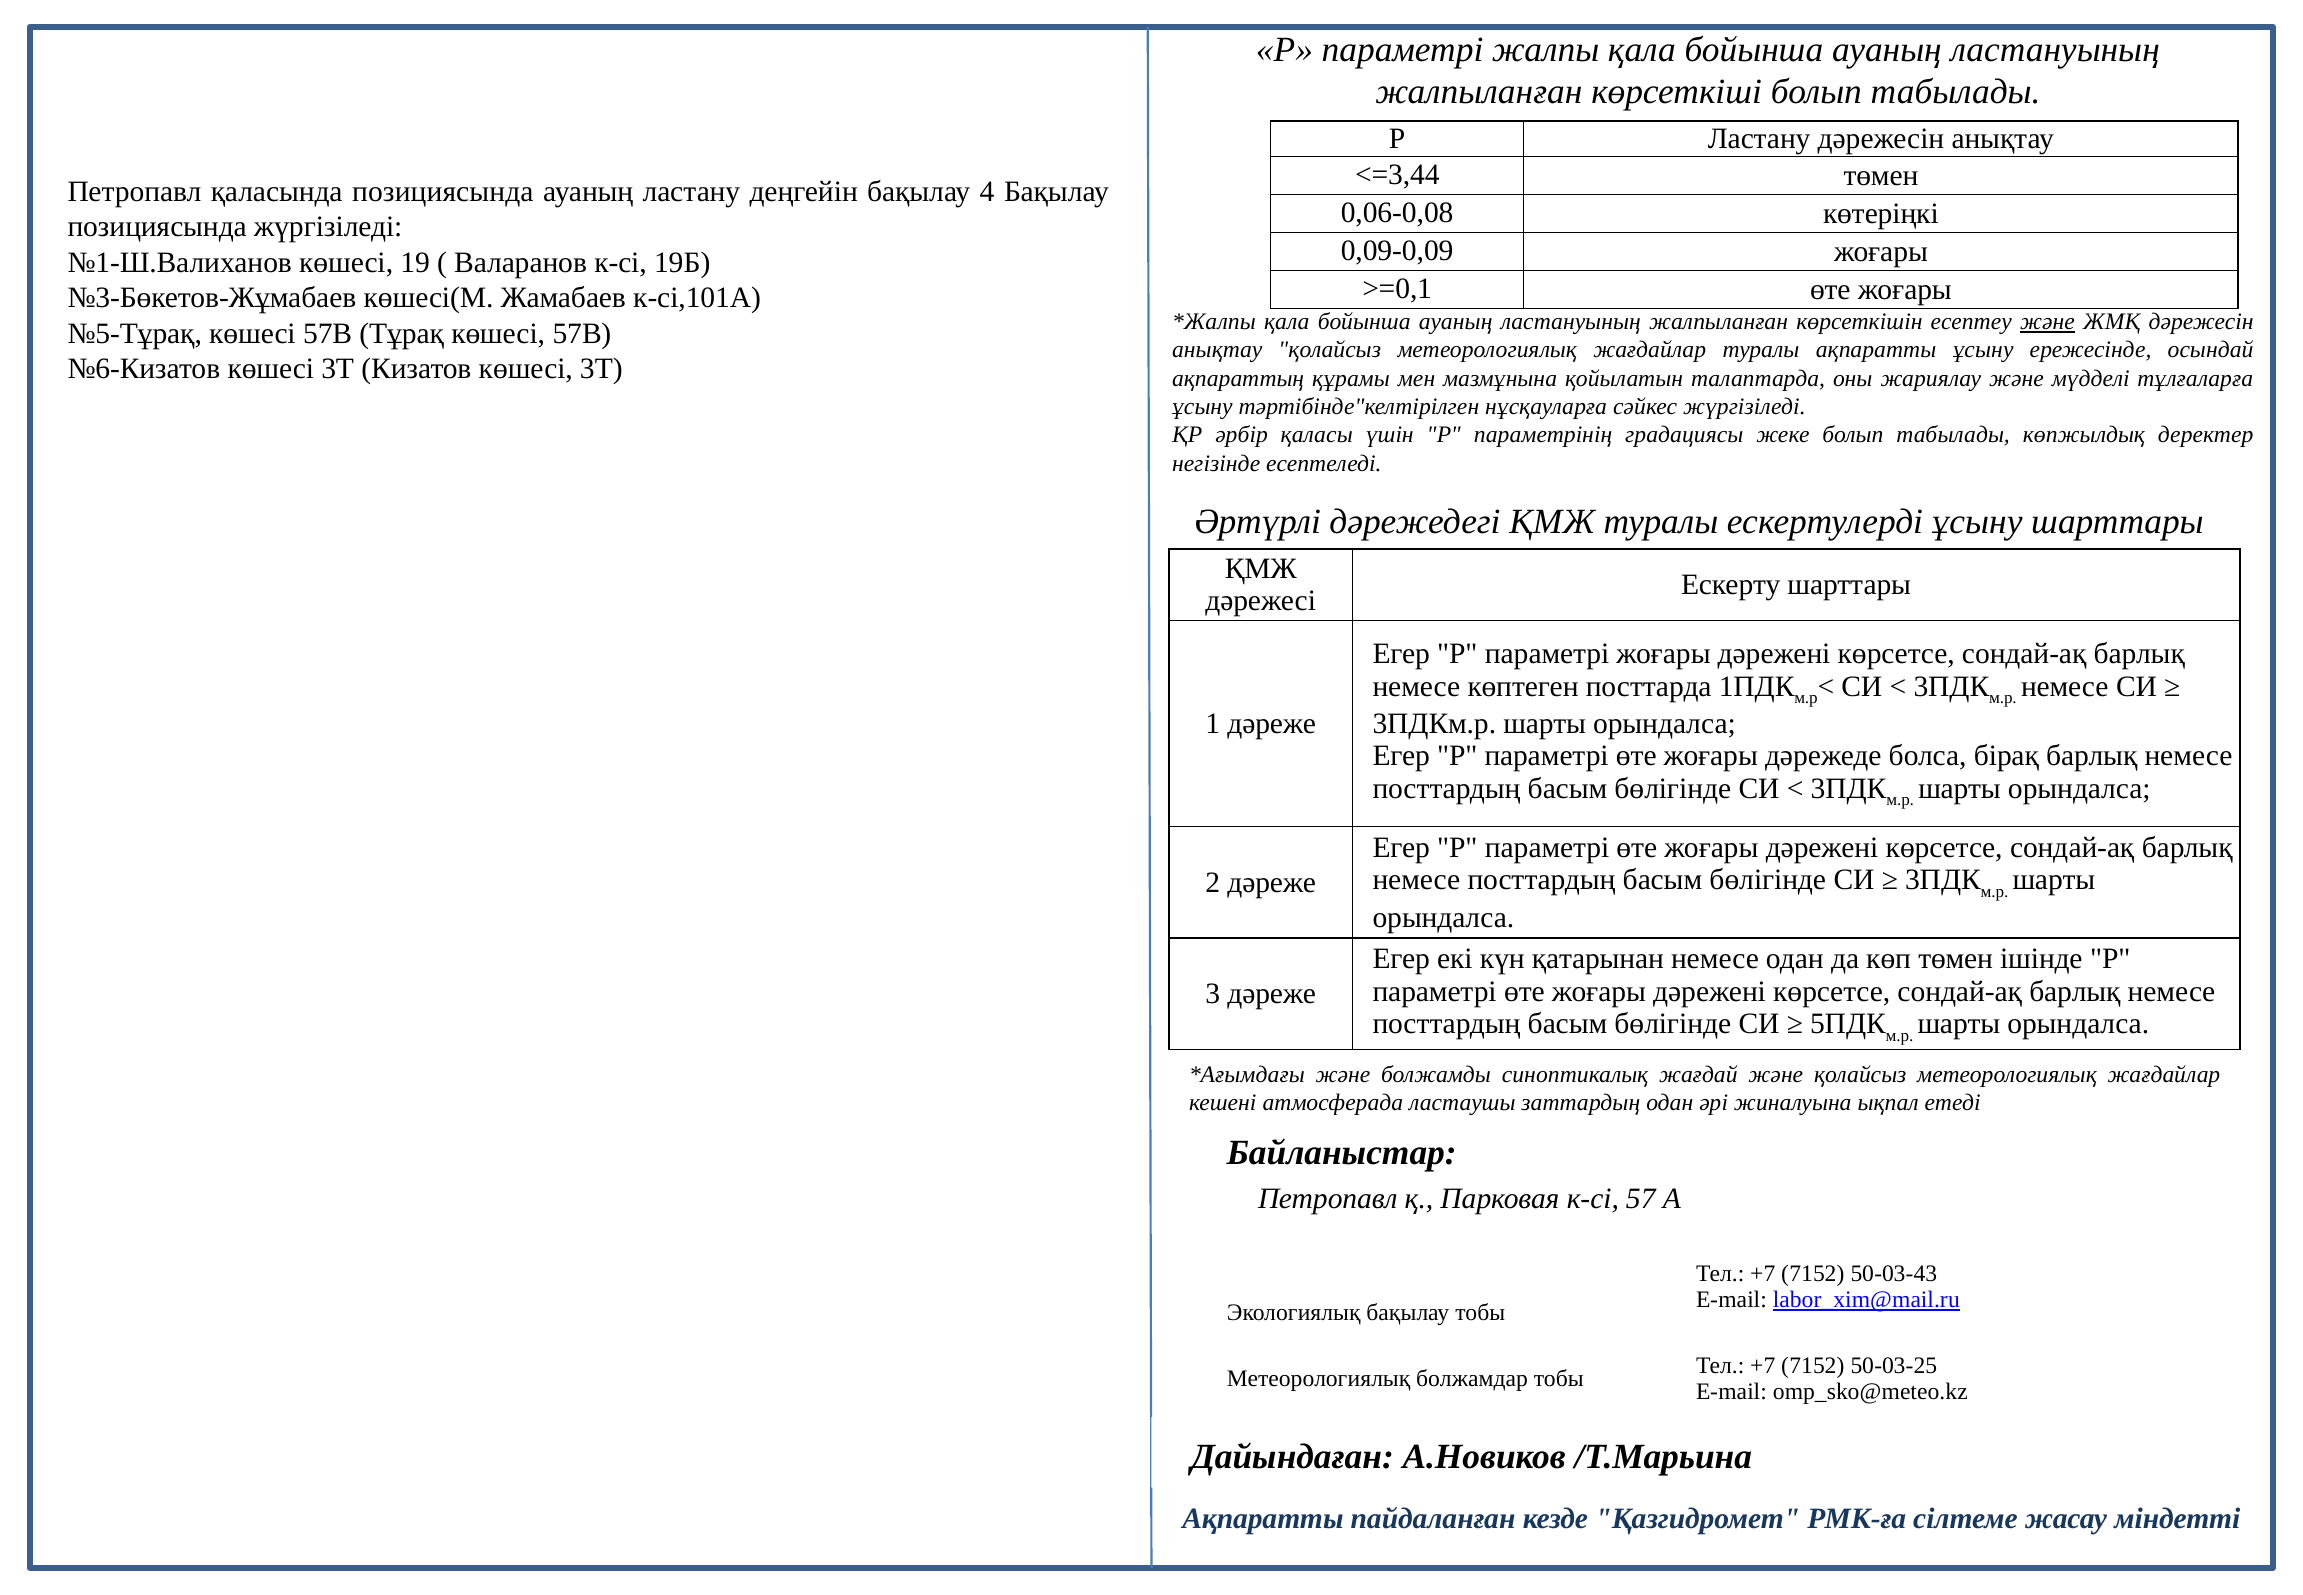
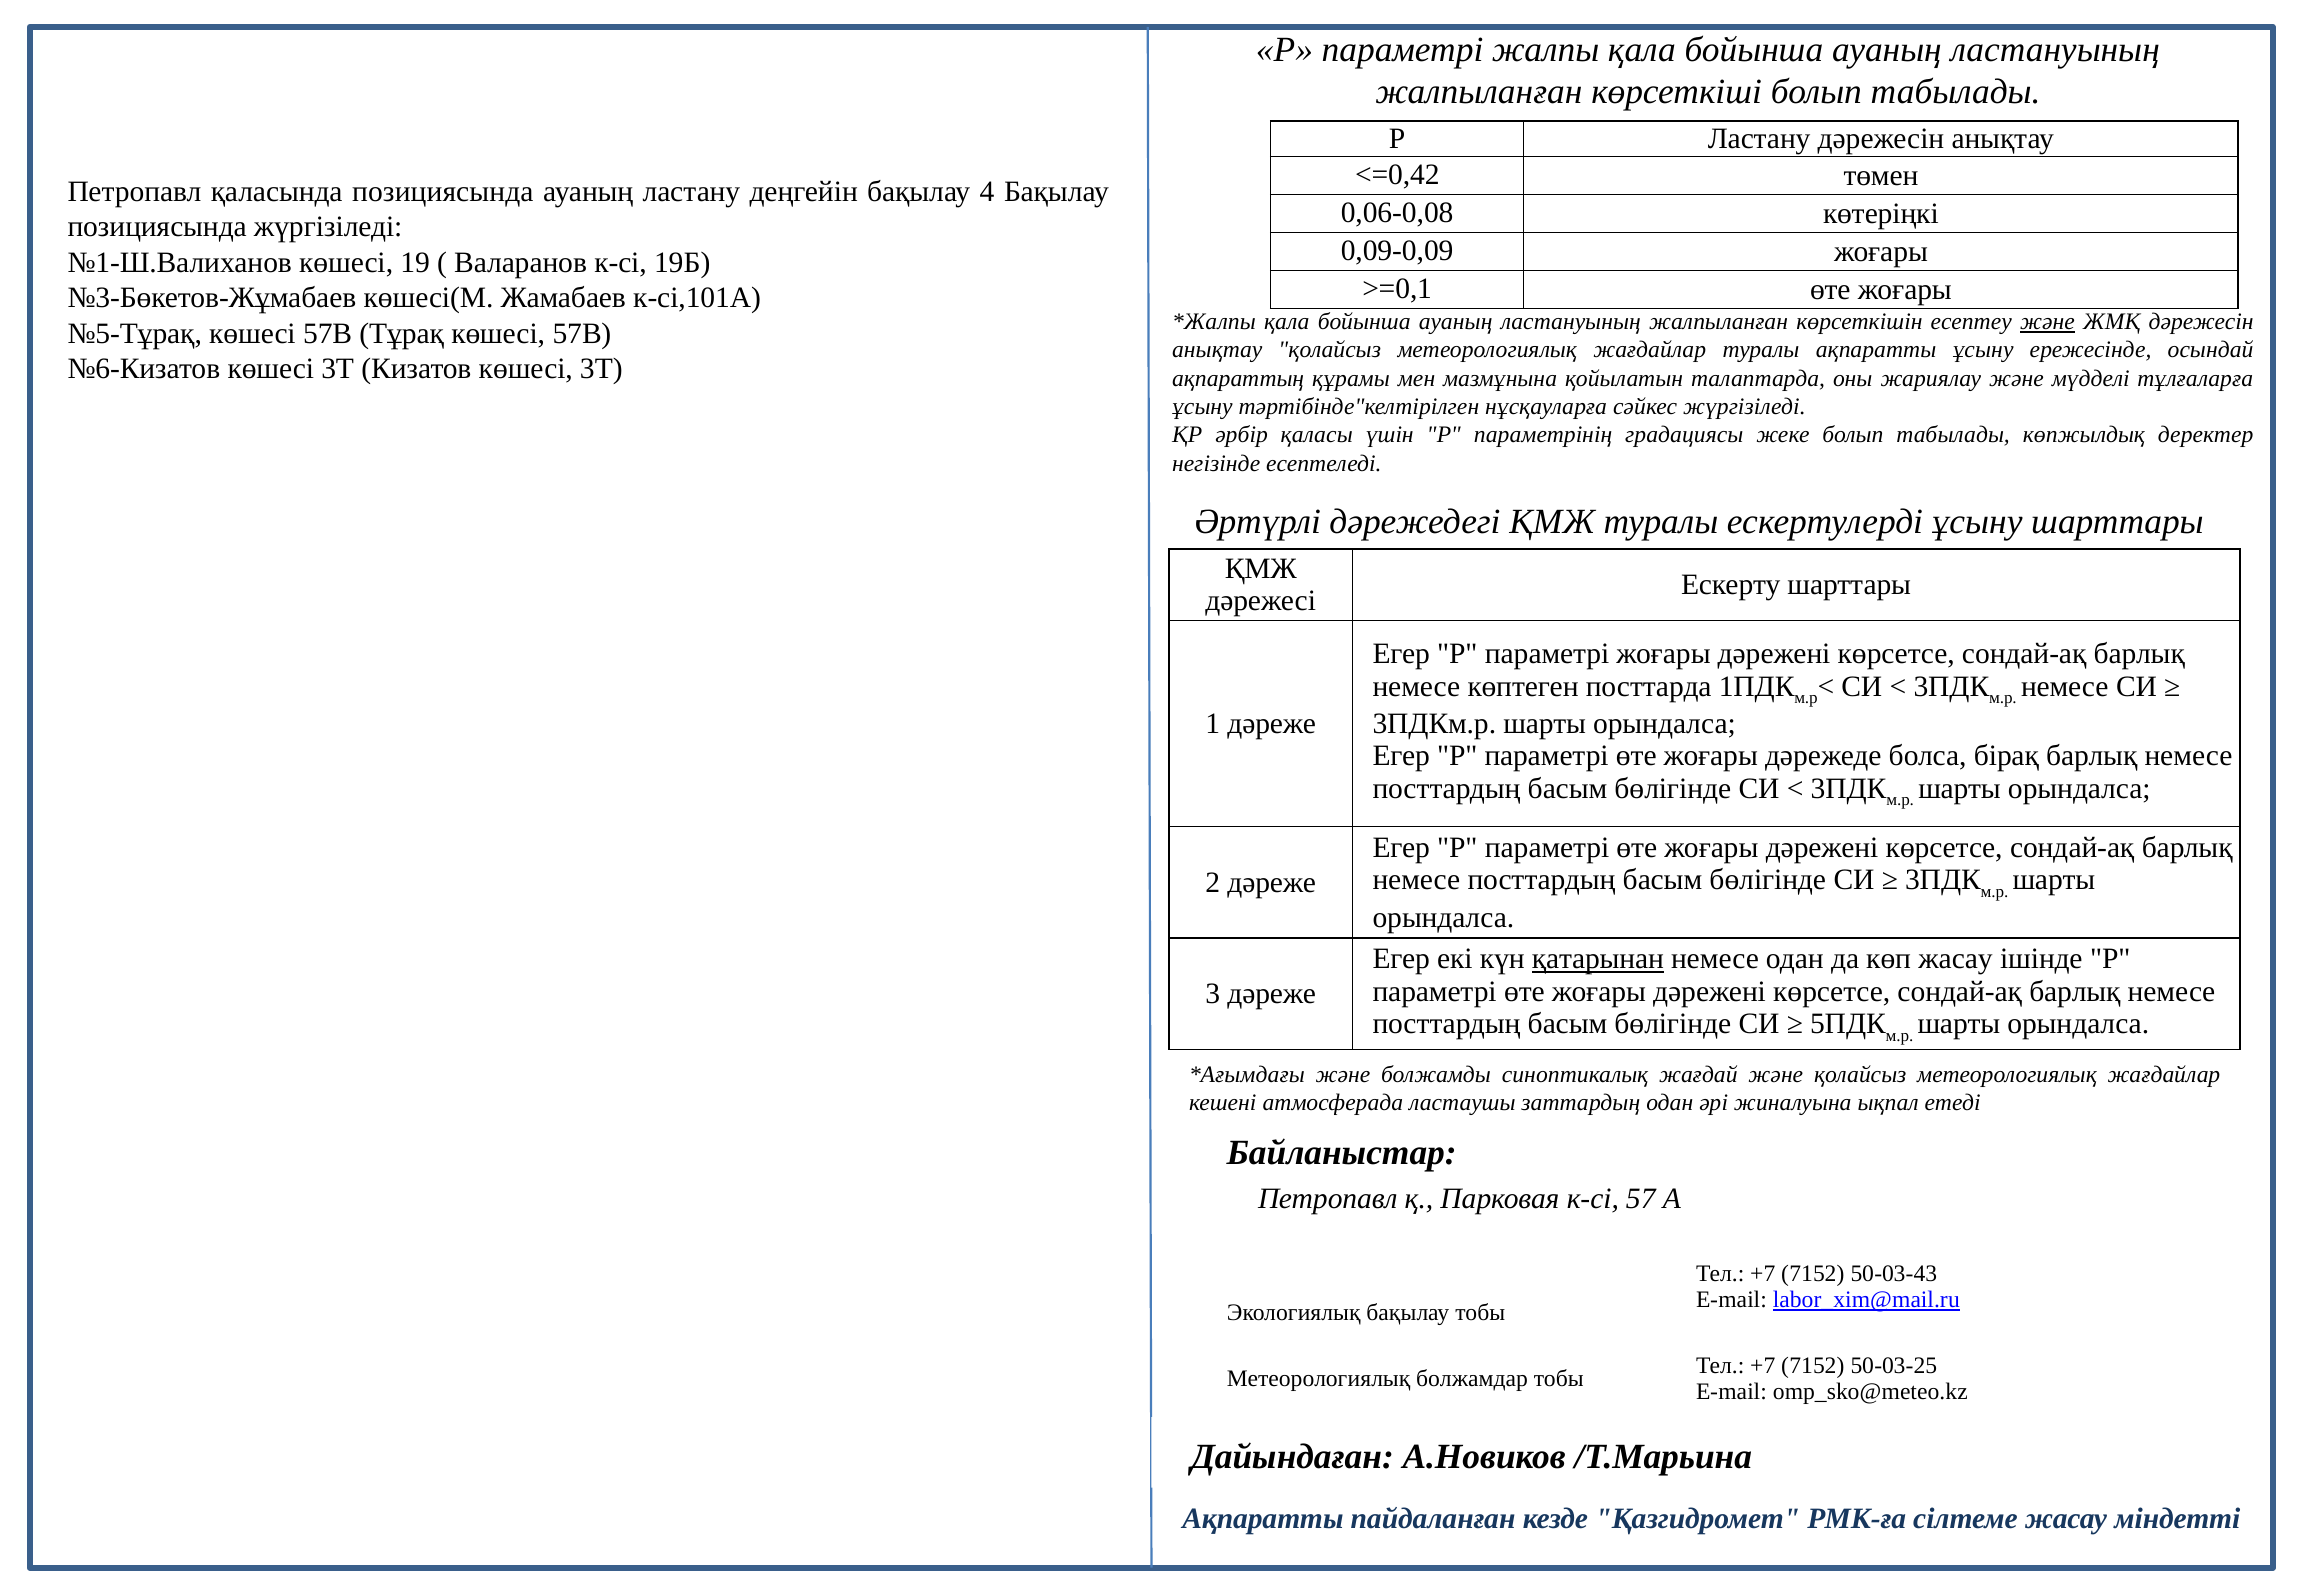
<=3,44: <=3,44 -> <=0,42
қатарынан underline: none -> present
көп төмен: төмен -> жасау
